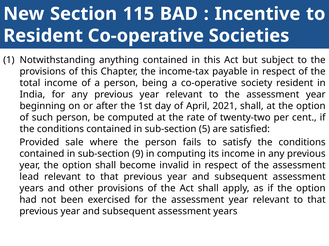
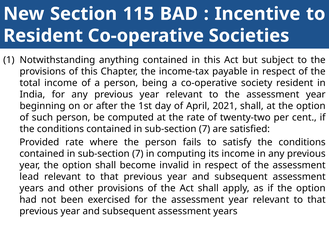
5 at (205, 129): 5 -> 7
Provided sale: sale -> rate
9 at (138, 154): 9 -> 7
